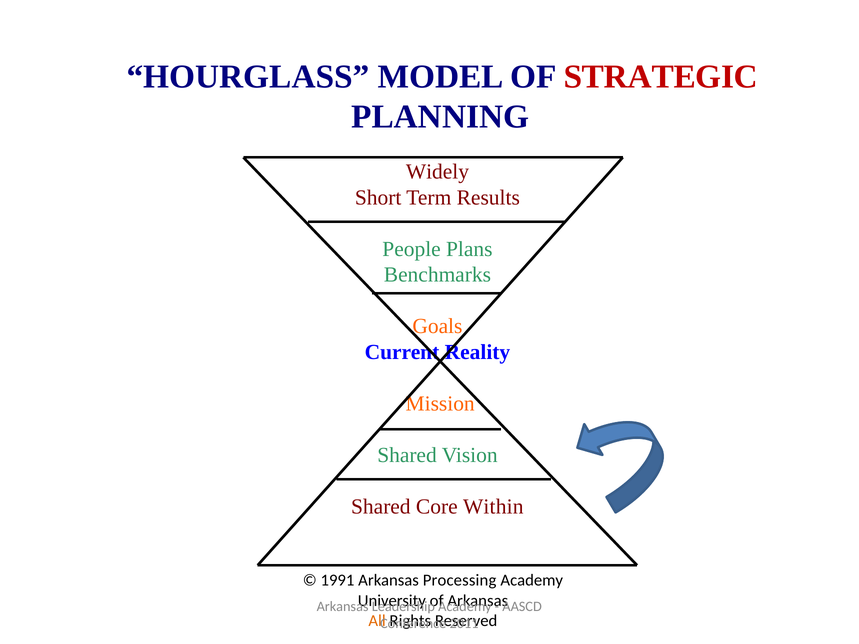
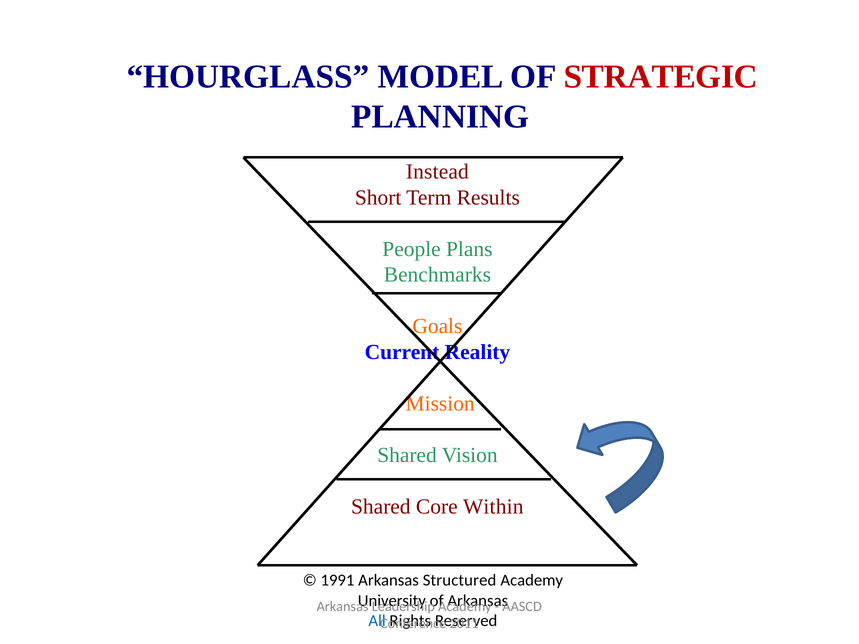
Widely: Widely -> Instead
Processing: Processing -> Structured
All colour: orange -> blue
